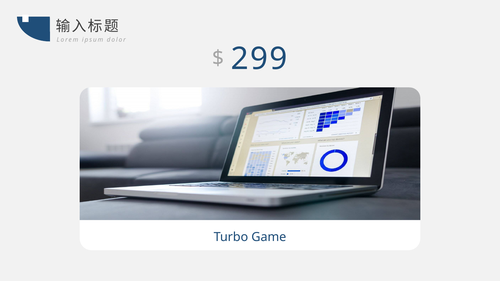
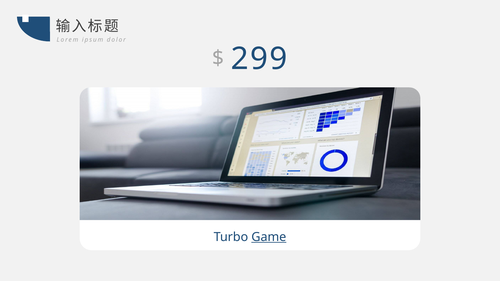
Game underline: none -> present
